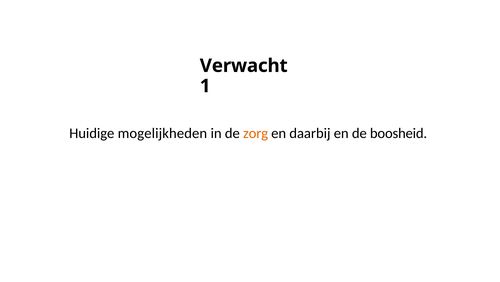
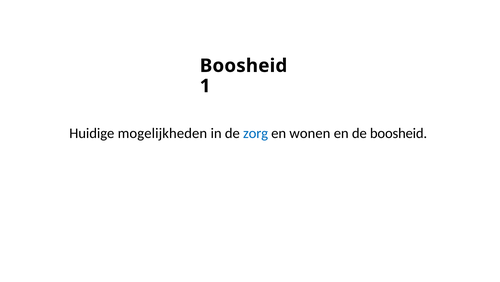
Verwacht at (244, 66): Verwacht -> Boosheid
zorg colour: orange -> blue
daarbij: daarbij -> wonen
